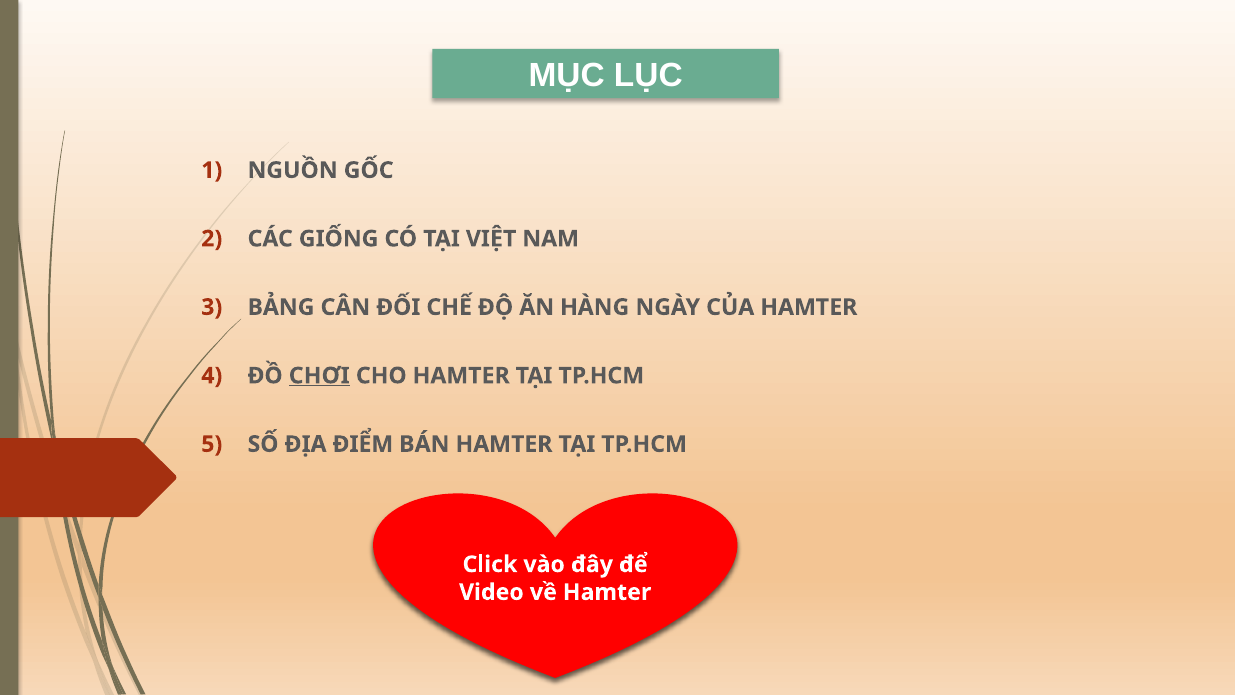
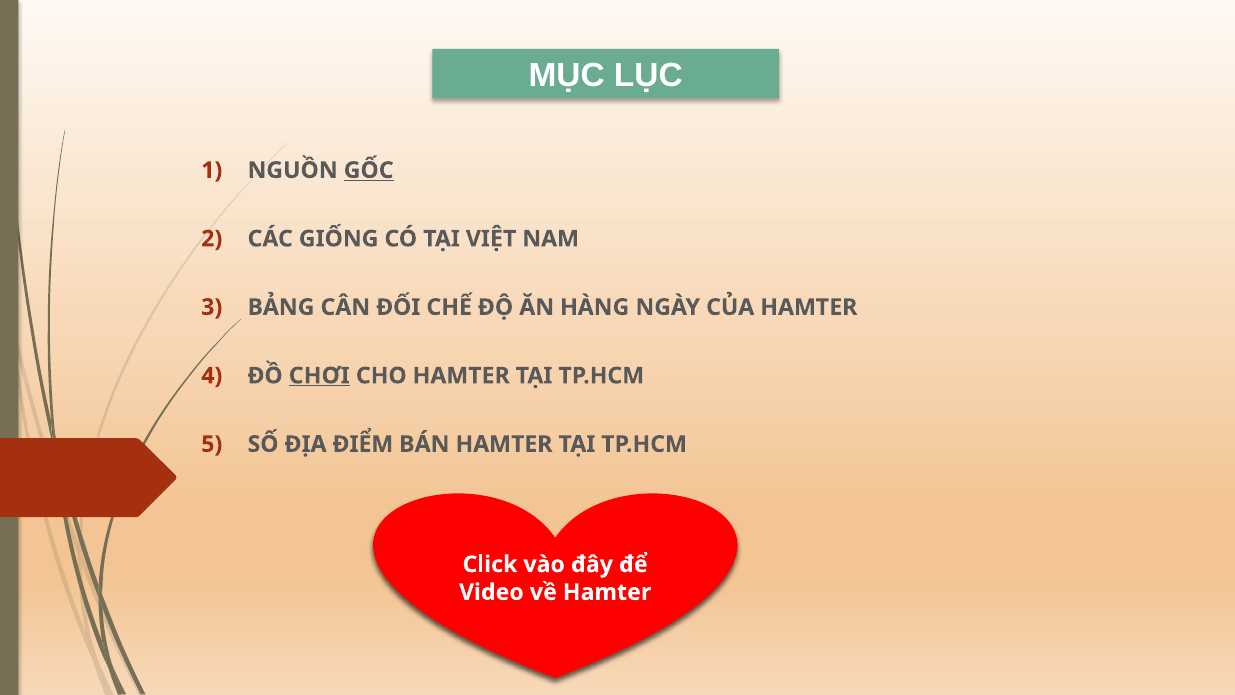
GỐC underline: none -> present
